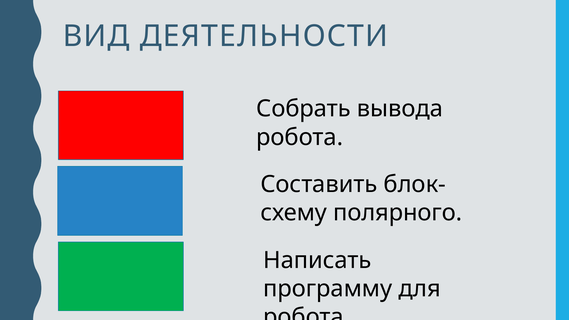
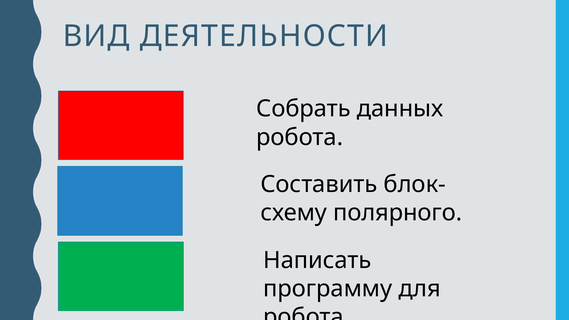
вывода: вывода -> данных
